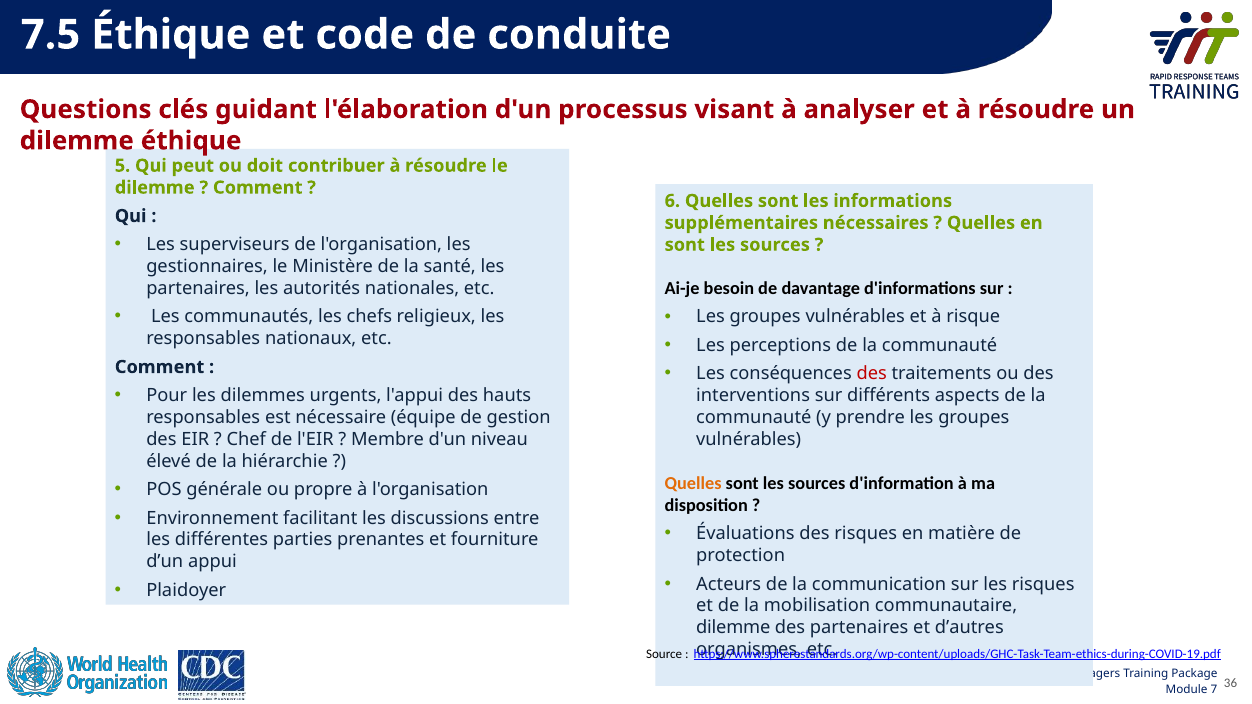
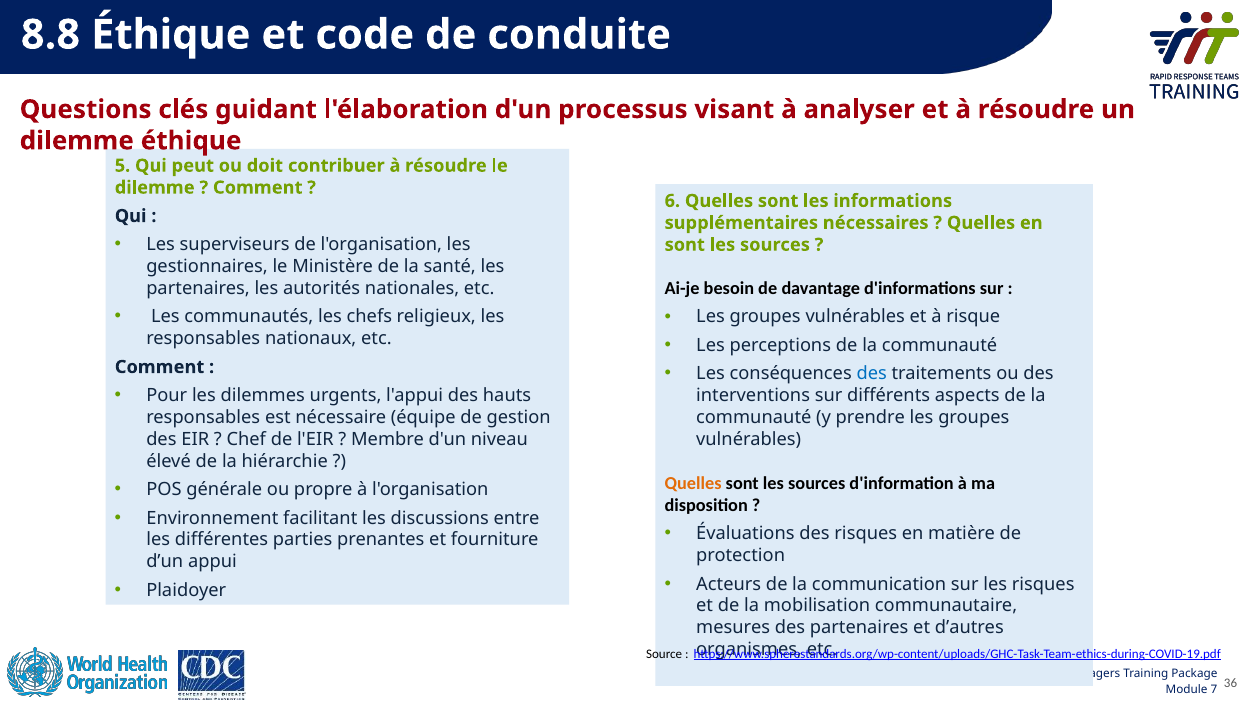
7.5: 7.5 -> 8.8
des at (872, 374) colour: red -> blue
dilemme at (733, 628): dilemme -> mesures
